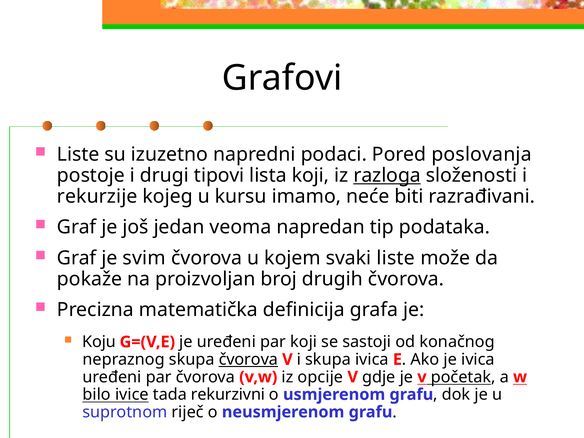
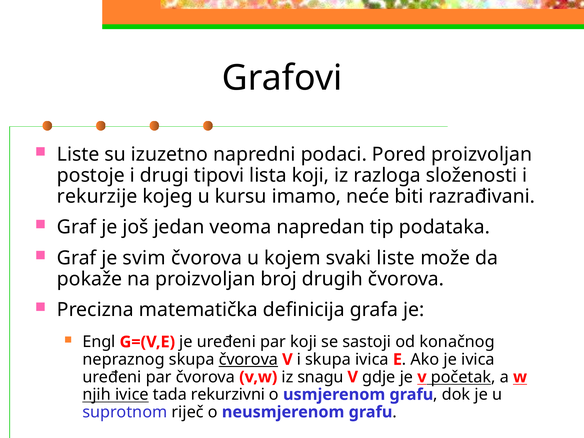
Pored poslovanja: poslovanja -> proizvoljan
razloga underline: present -> none
Koju: Koju -> Engl
opcije: opcije -> snagu
bilo: bilo -> njih
